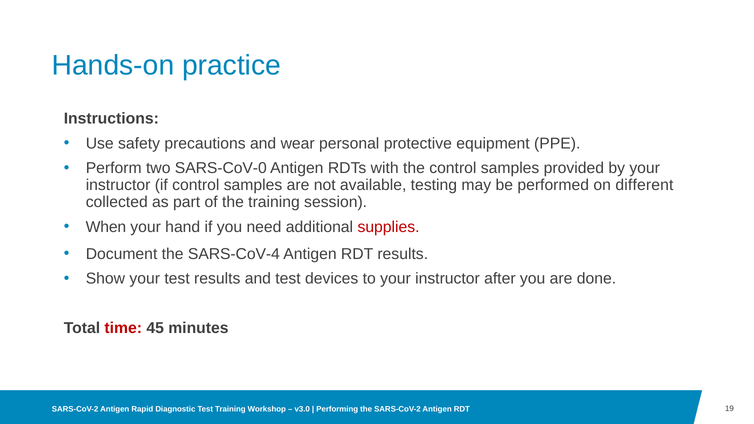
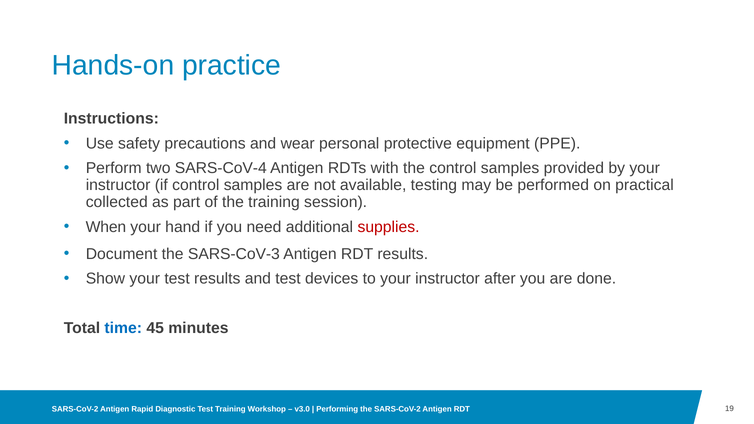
SARS-CoV-0: SARS-CoV-0 -> SARS-CoV-4
different: different -> practical
SARS-CoV-4: SARS-CoV-4 -> SARS-CoV-3
time colour: red -> blue
